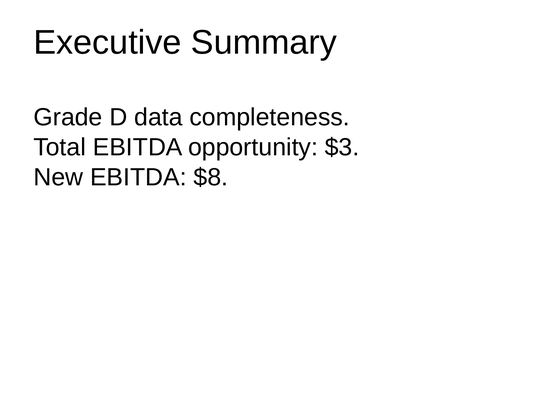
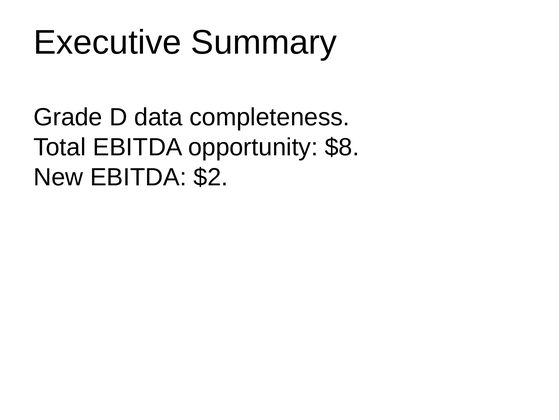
$3: $3 -> $8
$8: $8 -> $2
